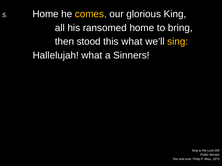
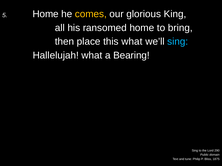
stood: stood -> place
sing at (178, 42) colour: yellow -> light blue
Sinners: Sinners -> Bearing
